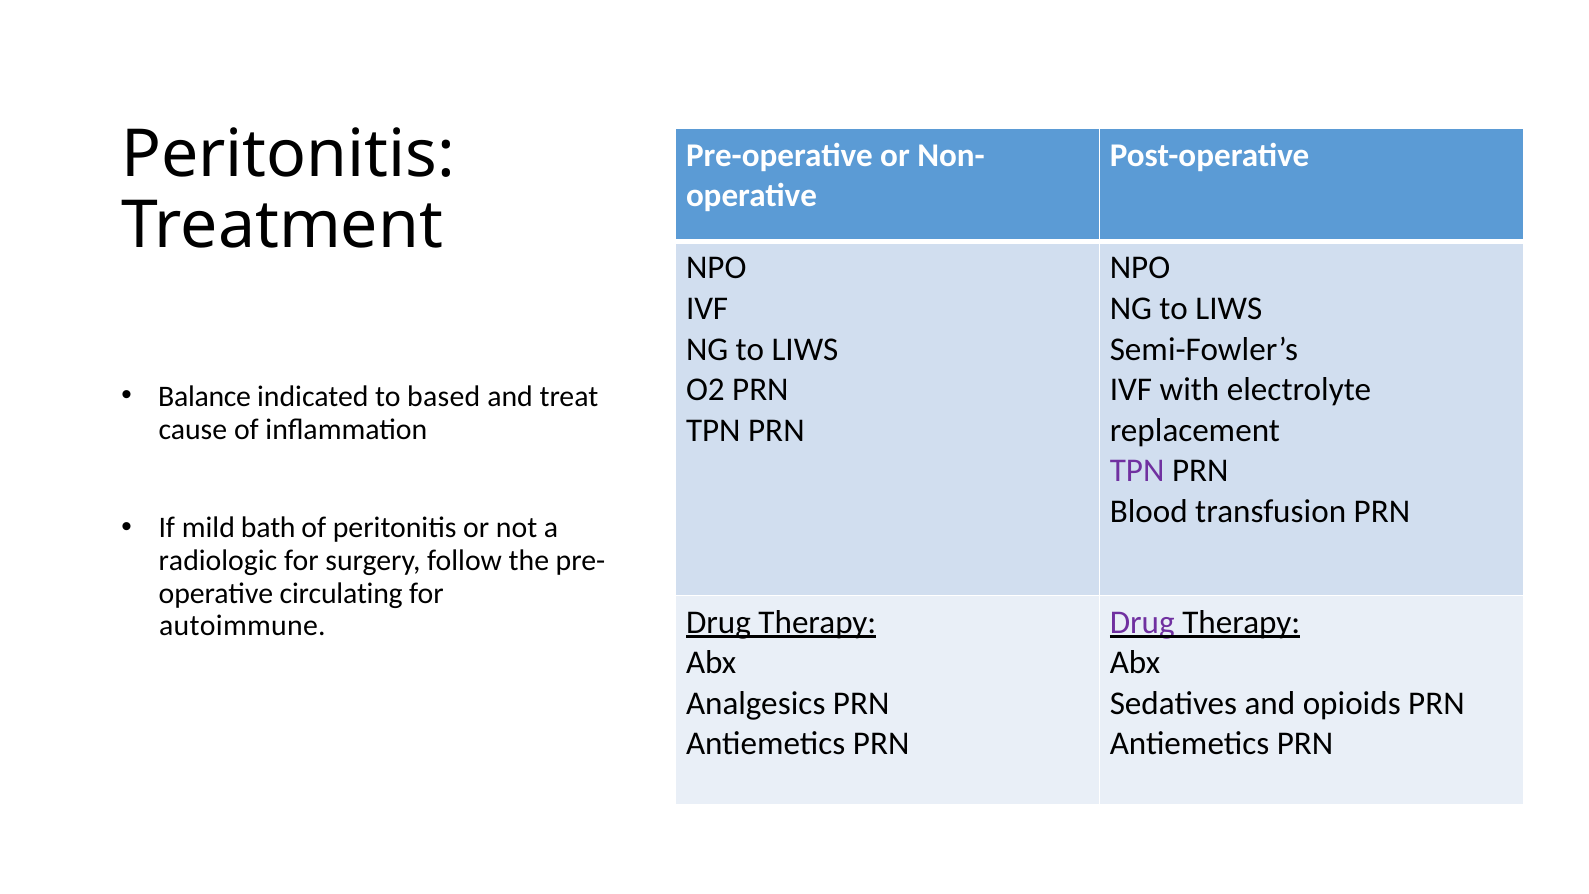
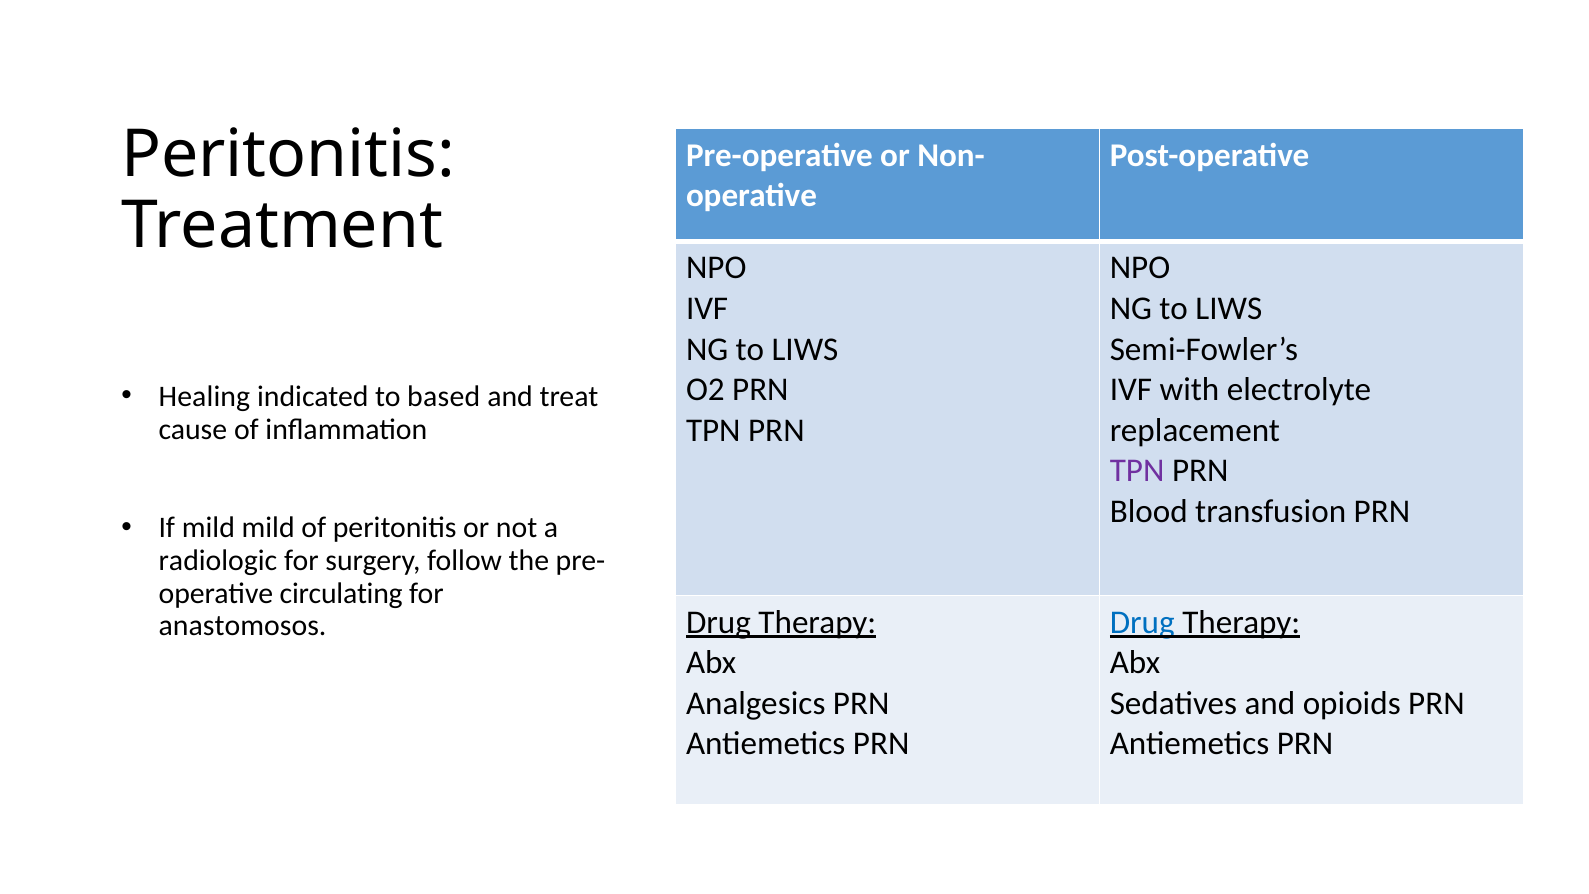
Balance: Balance -> Healing
mild bath: bath -> mild
Drug at (1142, 622) colour: purple -> blue
autoimmune: autoimmune -> anastomosos
